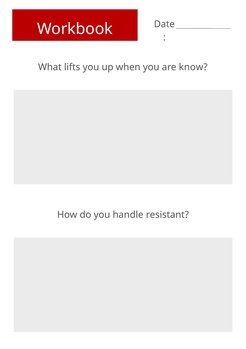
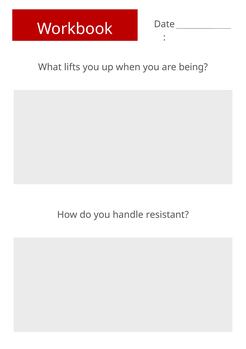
know: know -> being
